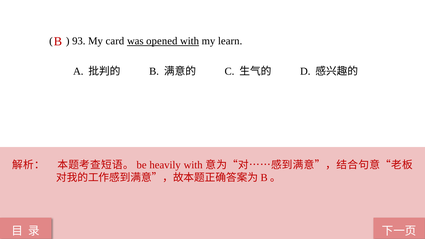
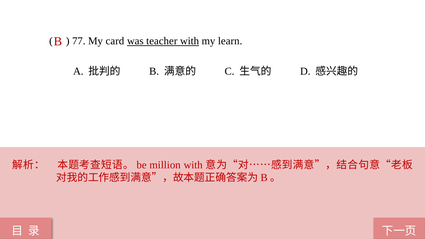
93: 93 -> 77
opened: opened -> teacher
heavily: heavily -> million
